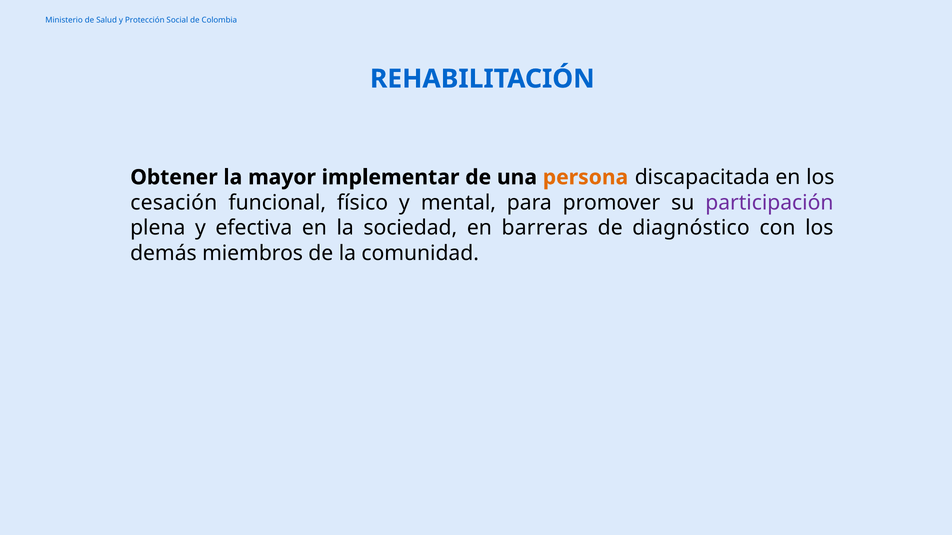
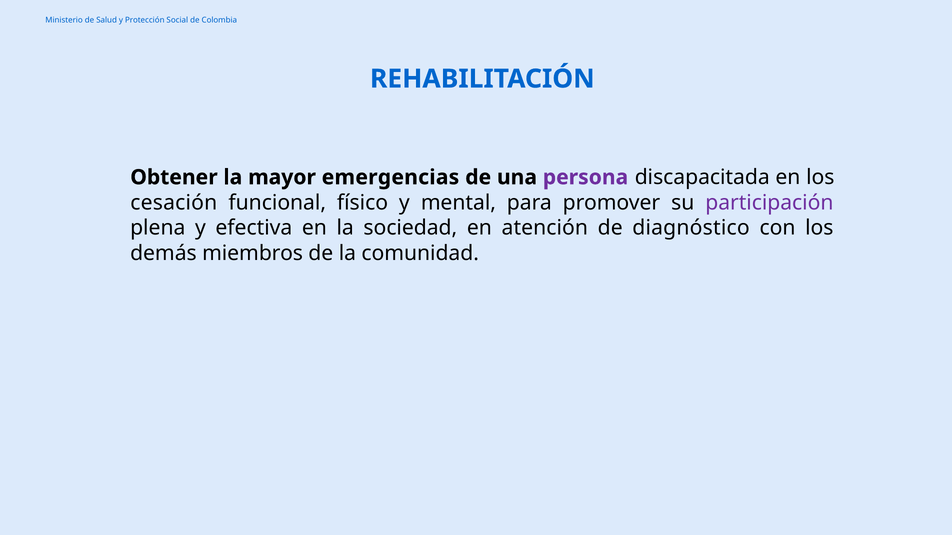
implementar: implementar -> emergencias
persona colour: orange -> purple
barreras: barreras -> atención
